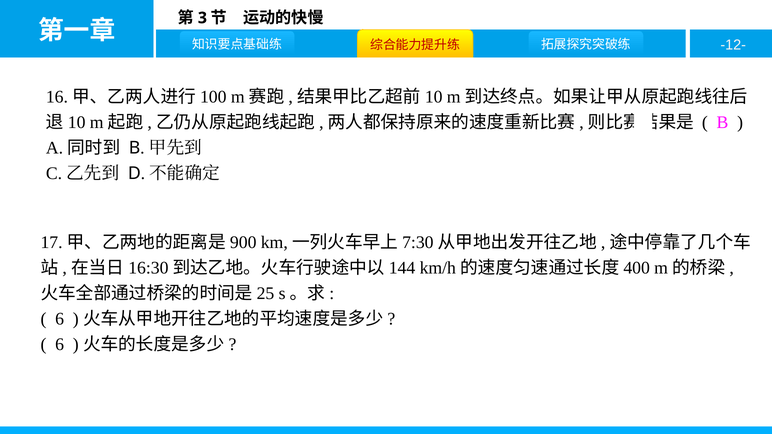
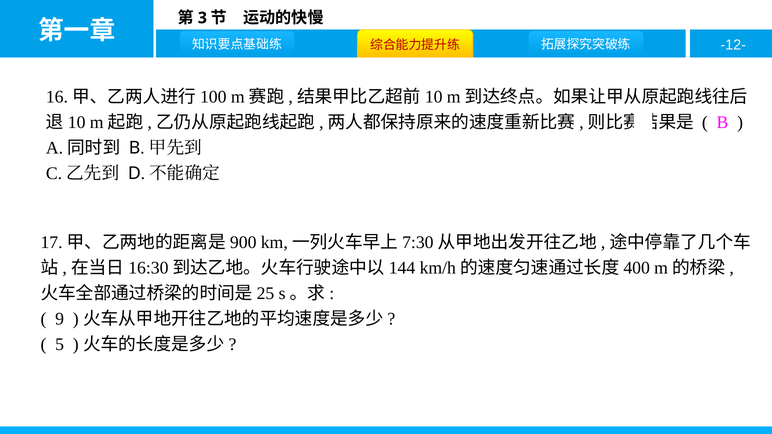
6 at (60, 319): 6 -> 9
6 at (60, 344): 6 -> 5
